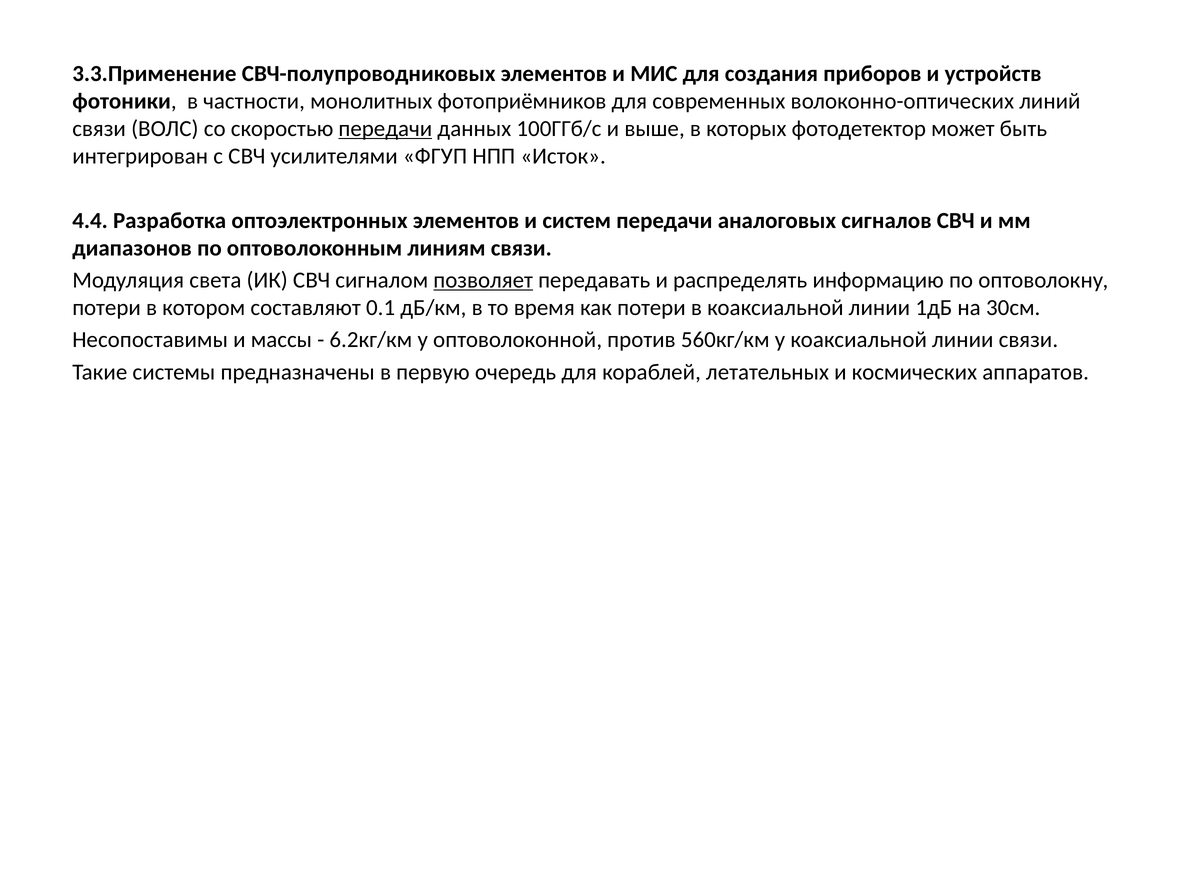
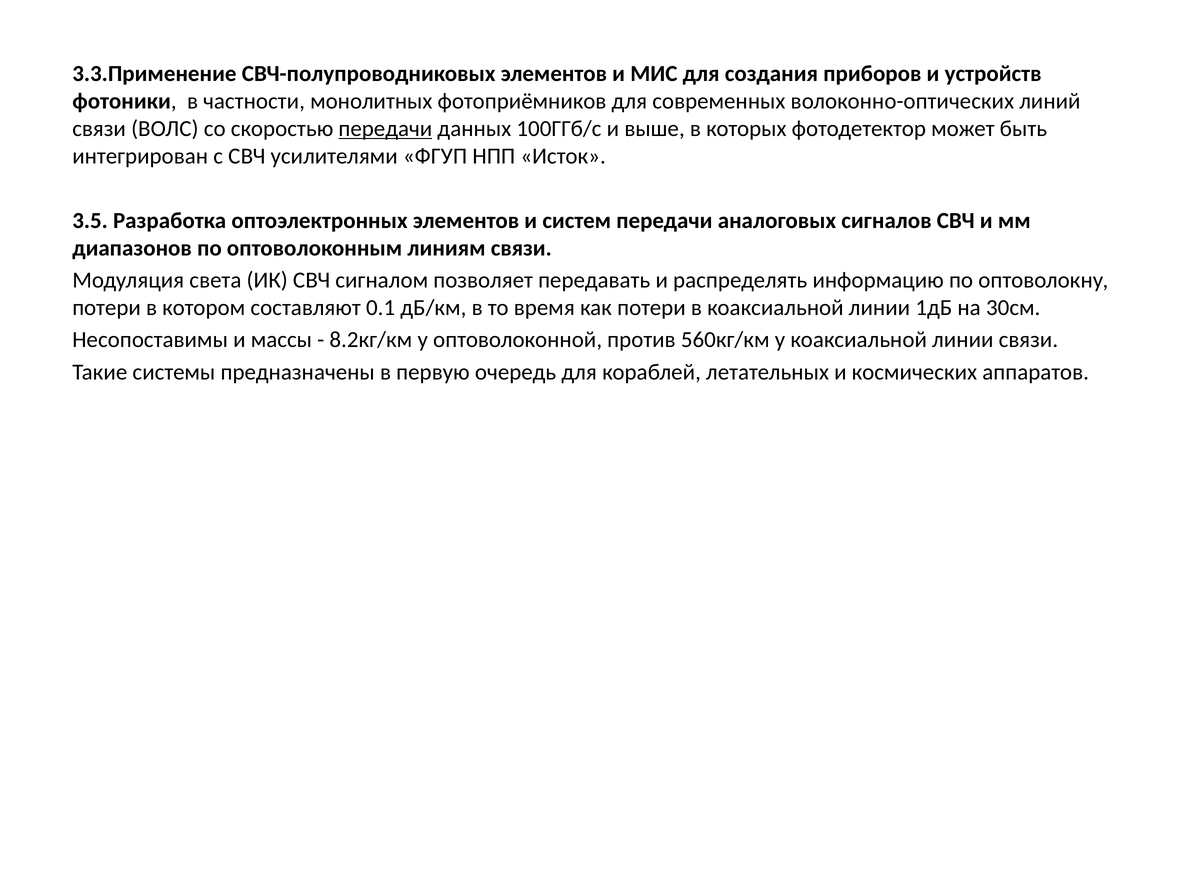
4.4: 4.4 -> 3.5
позволяет underline: present -> none
6.2кг/км: 6.2кг/км -> 8.2кг/км
